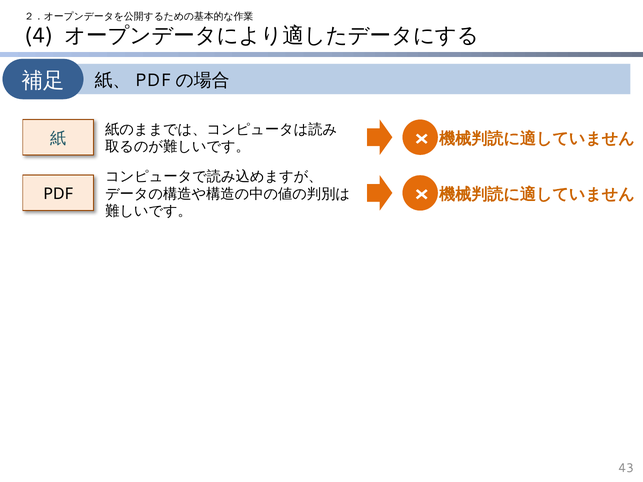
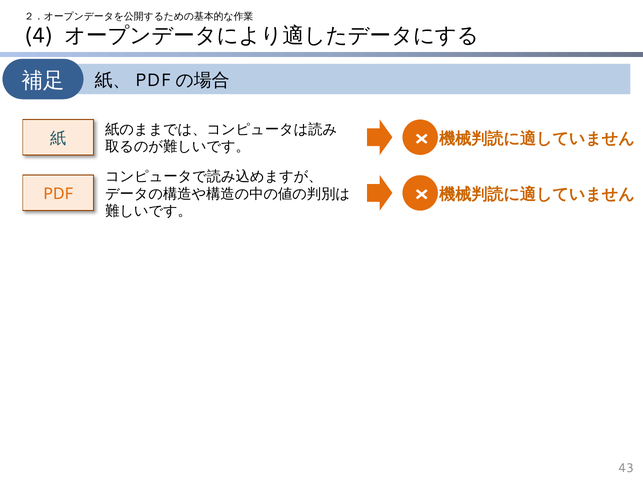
PDF colour: black -> orange
